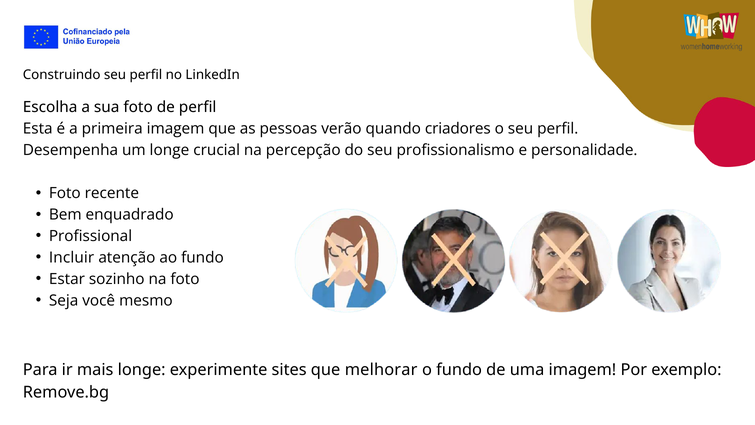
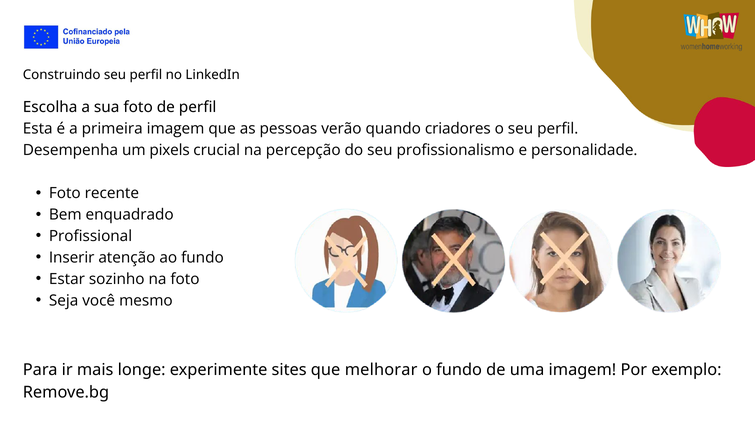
um longe: longe -> pixels
Incluir: Incluir -> Inserir
